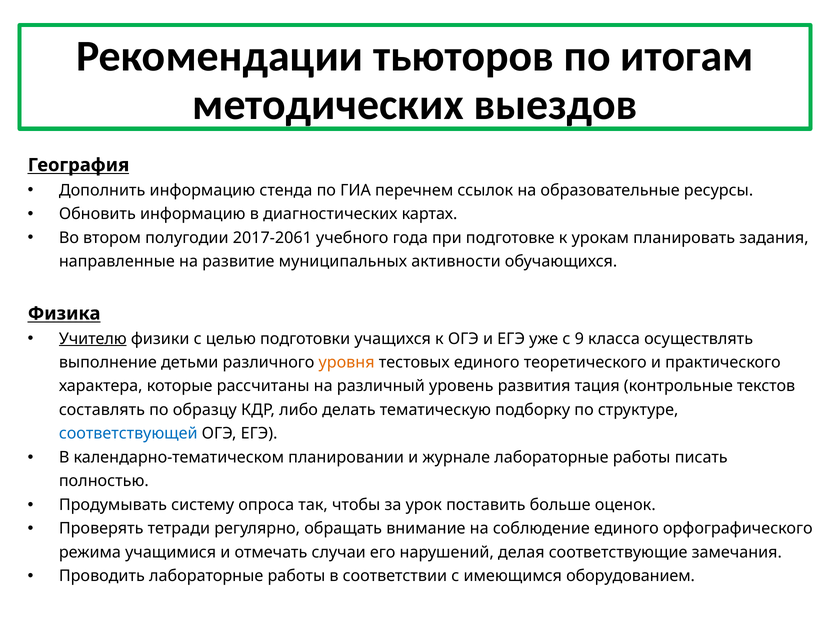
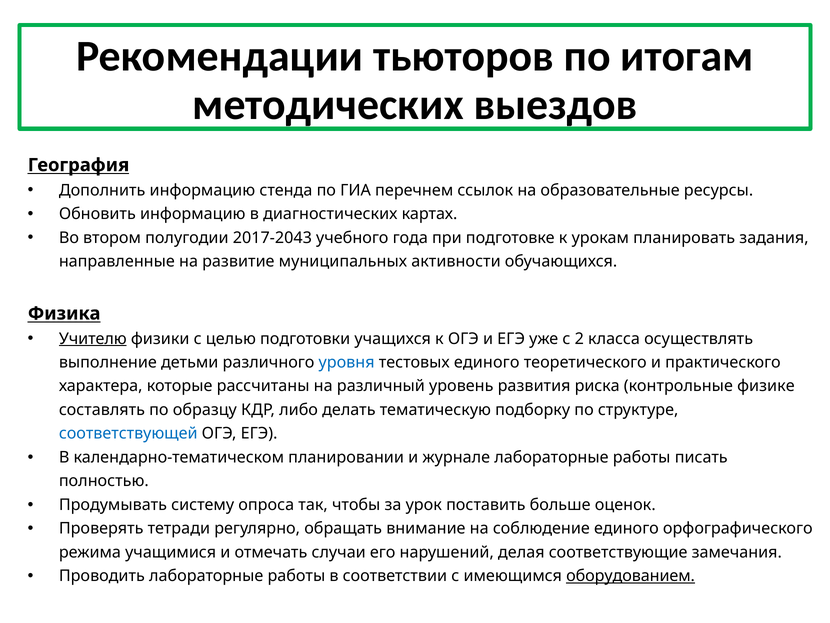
2017-2061: 2017-2061 -> 2017-2043
9: 9 -> 2
уровня colour: orange -> blue
тация: тация -> риска
текстов: текстов -> физике
оборудованием underline: none -> present
